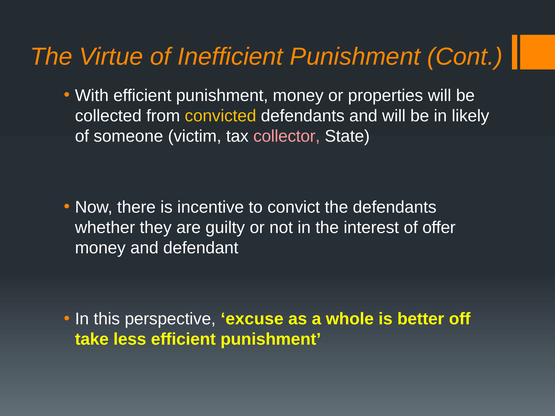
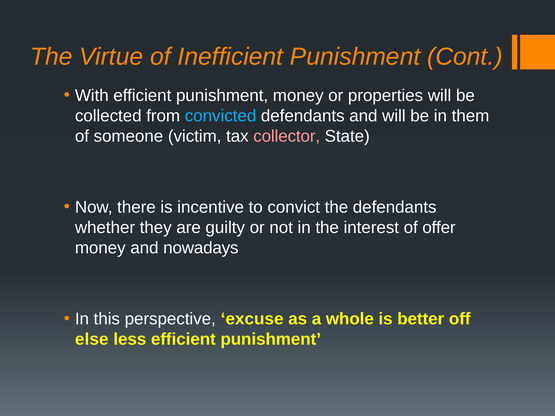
convicted colour: yellow -> light blue
likely: likely -> them
defendant: defendant -> nowadays
take: take -> else
